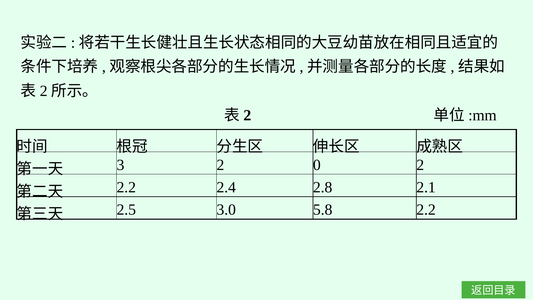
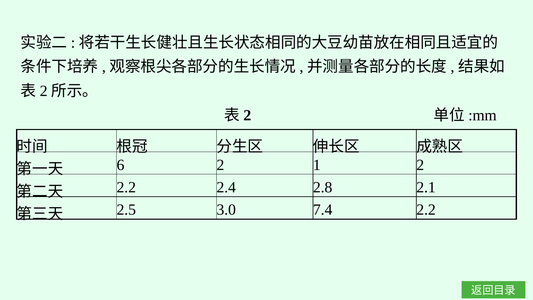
3: 3 -> 6
0: 0 -> 1
5.8: 5.8 -> 7.4
